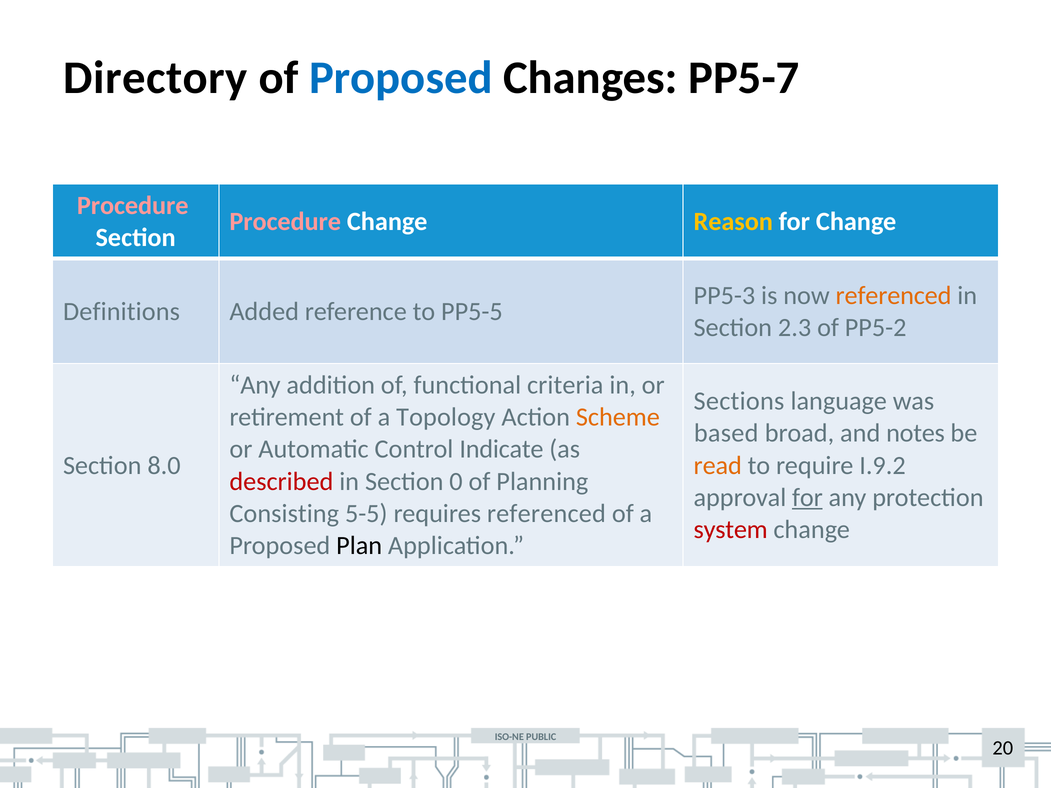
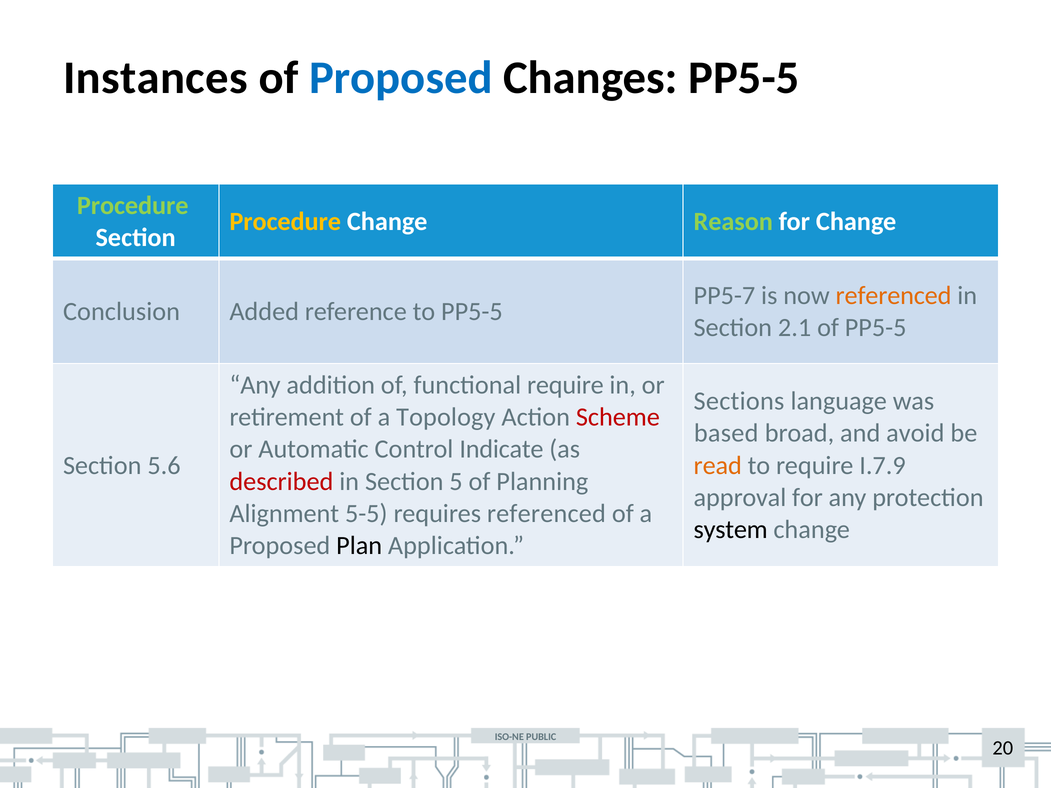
Directory: Directory -> Instances
Changes PP5-7: PP5-7 -> PP5-5
Procedure at (133, 206) colour: pink -> light green
Procedure at (285, 222) colour: pink -> yellow
Reason colour: yellow -> light green
PP5-3: PP5-3 -> PP5-7
Definitions: Definitions -> Conclusion
2.3: 2.3 -> 2.1
of PP5-2: PP5-2 -> PP5-5
functional criteria: criteria -> require
Scheme colour: orange -> red
notes: notes -> avoid
8.0: 8.0 -> 5.6
I.9.2: I.9.2 -> I.7.9
0: 0 -> 5
for at (807, 498) underline: present -> none
Consisting: Consisting -> Alignment
system colour: red -> black
